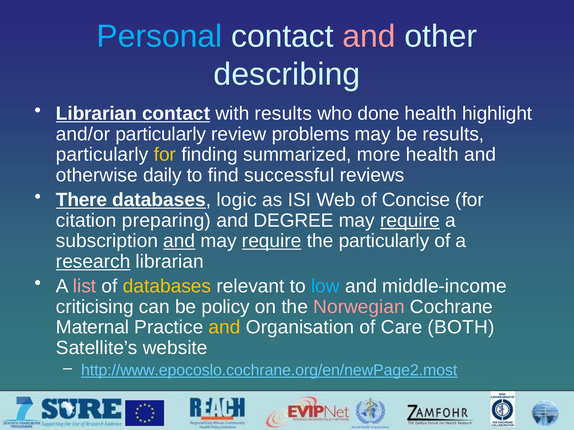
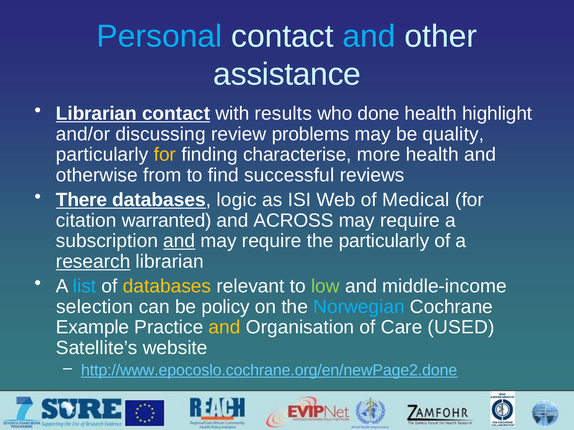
and at (369, 36) colour: pink -> light blue
describing: describing -> assistance
and/or particularly: particularly -> discussing
be results: results -> quality
summarized: summarized -> characterise
daily: daily -> from
Concise: Concise -> Medical
preparing: preparing -> warranted
DEGREE: DEGREE -> ACROSS
require at (410, 221) underline: present -> none
require at (272, 241) underline: present -> none
list colour: pink -> light blue
low colour: light blue -> light green
criticising: criticising -> selection
Norwegian colour: pink -> light blue
Maternal: Maternal -> Example
BOTH: BOTH -> USED
http://www.epocoslo.cochrane.org/en/newPage2.most: http://www.epocoslo.cochrane.org/en/newPage2.most -> http://www.epocoslo.cochrane.org/en/newPage2.done
